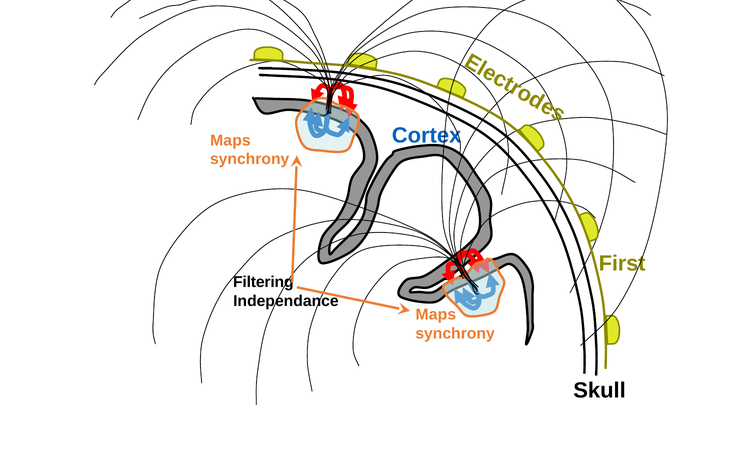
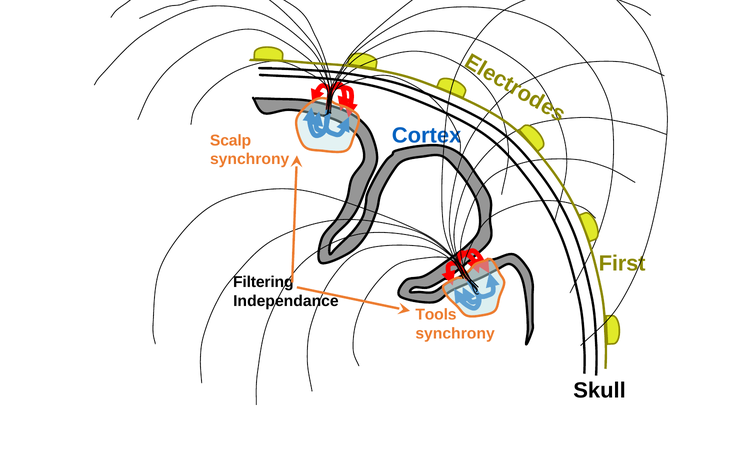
Maps at (230, 140): Maps -> Scalp
Maps at (436, 315): Maps -> Tools
